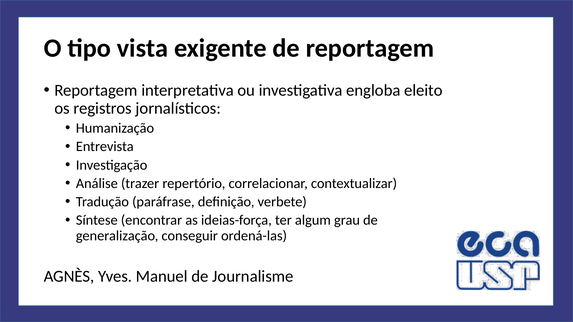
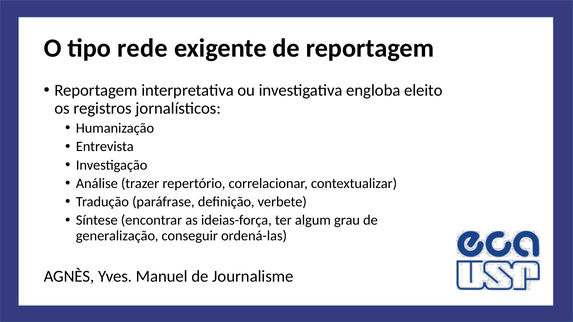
vista: vista -> rede
